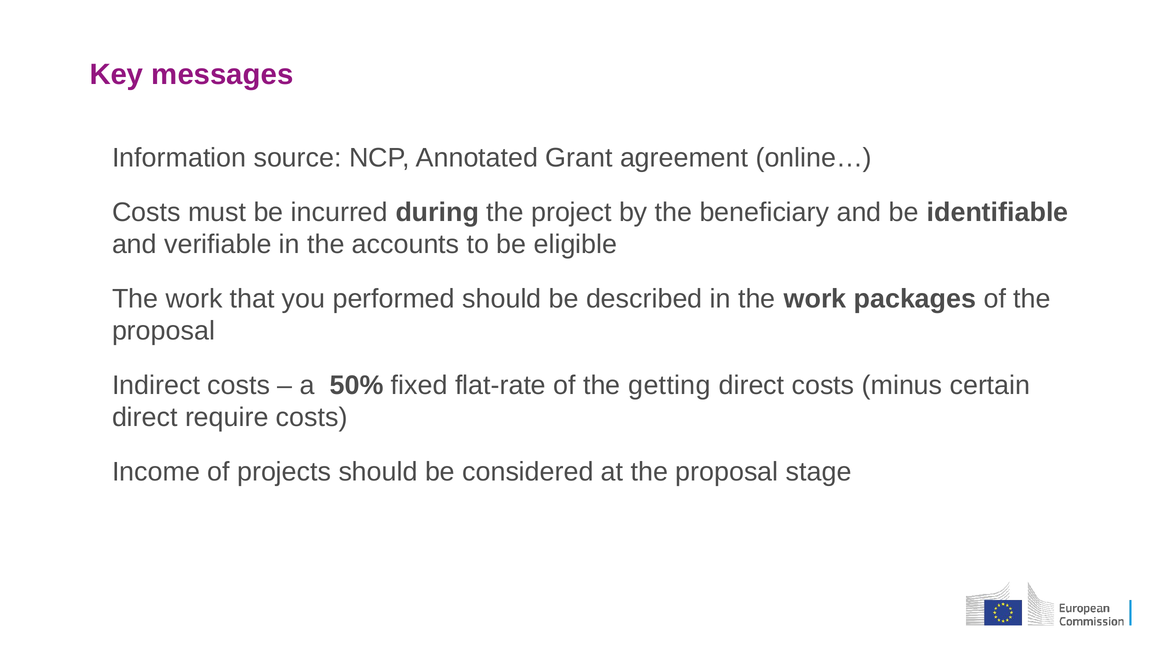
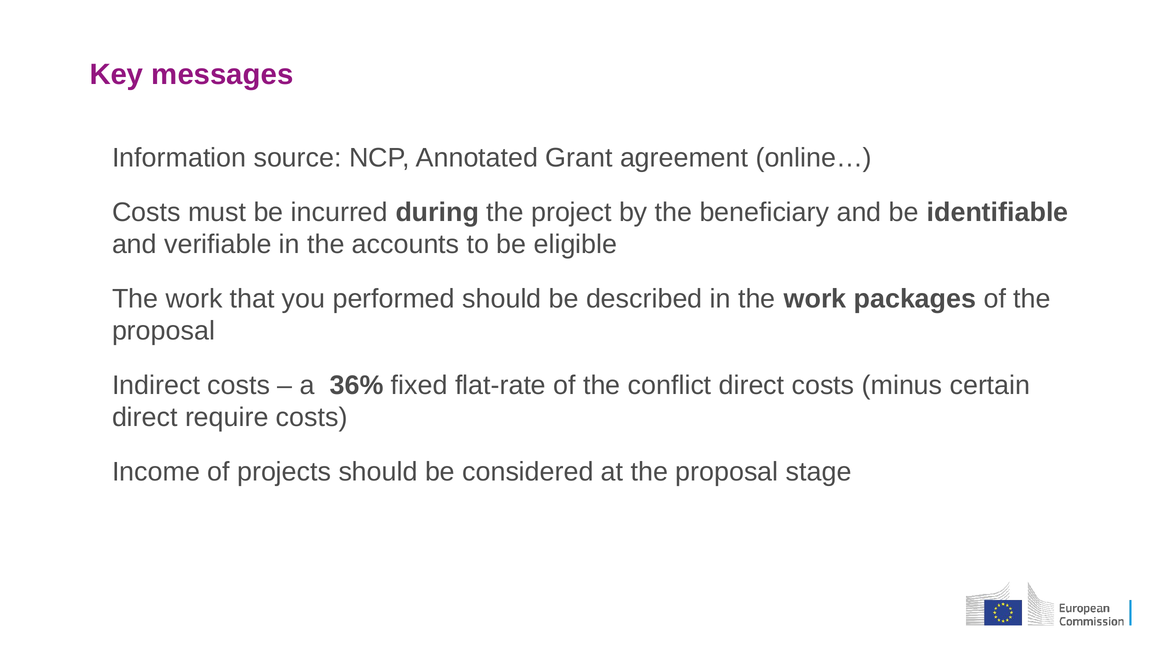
50%: 50% -> 36%
getting: getting -> conflict
